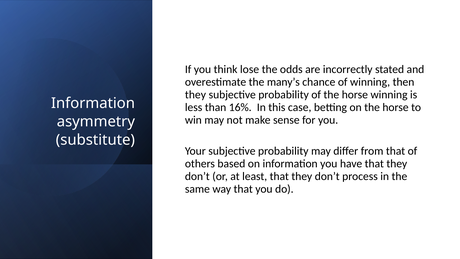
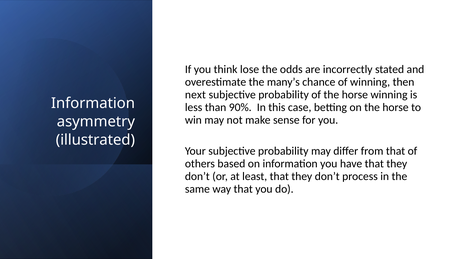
they at (195, 95): they -> next
16%: 16% -> 90%
substitute: substitute -> illustrated
